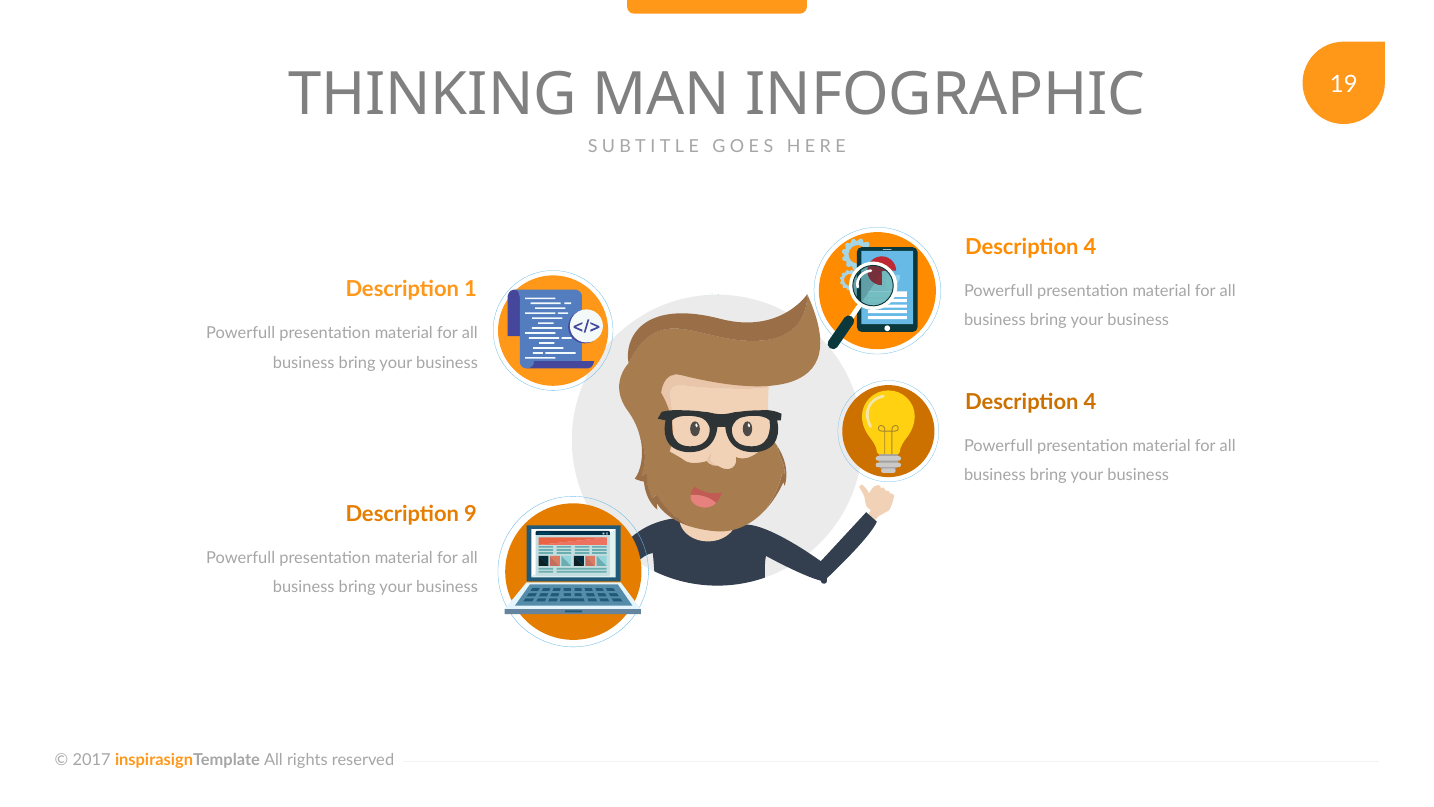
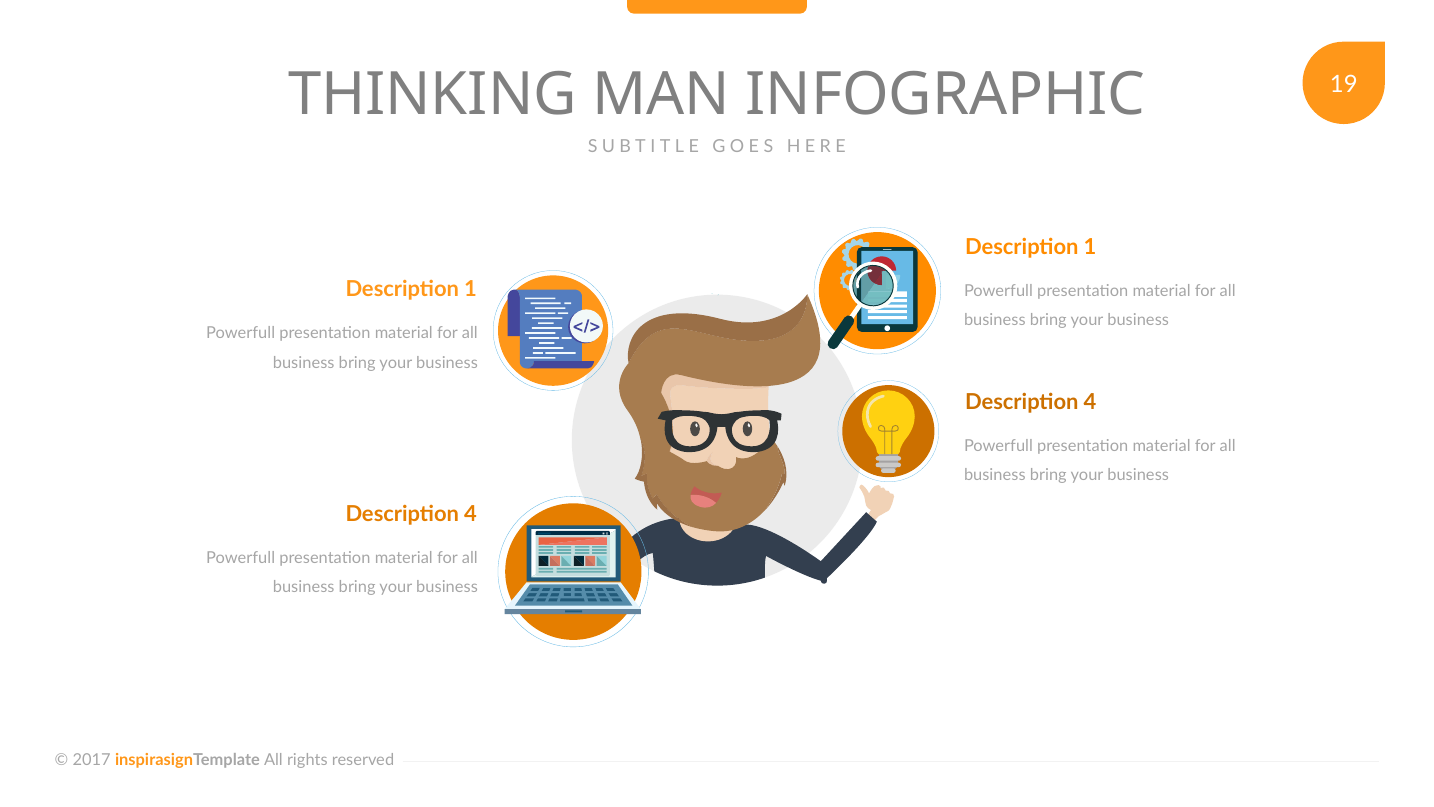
4 at (1090, 247): 4 -> 1
9 at (471, 514): 9 -> 4
